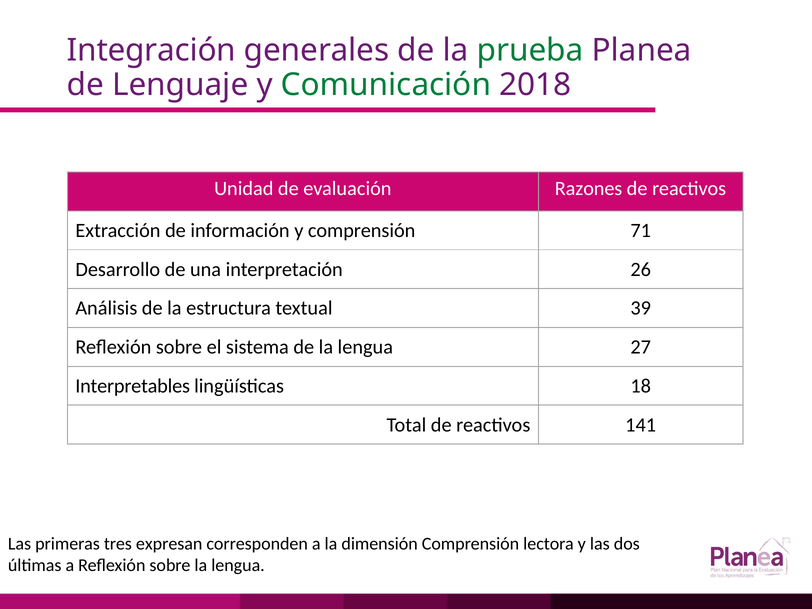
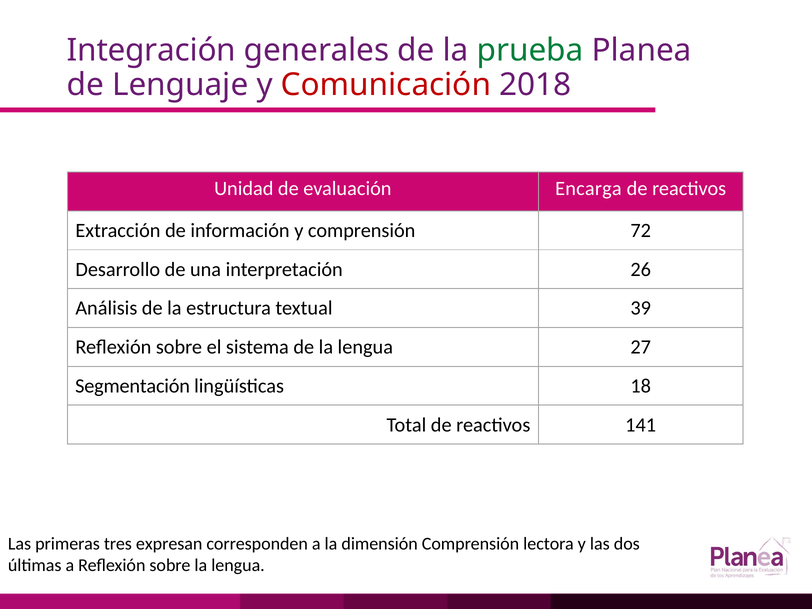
Comunicación colour: green -> red
Razones: Razones -> Encarga
71: 71 -> 72
Interpretables: Interpretables -> Segmentación
